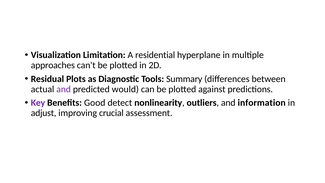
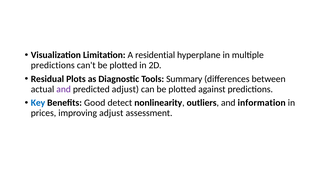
approaches at (53, 65): approaches -> predictions
predicted would: would -> adjust
Key colour: purple -> blue
adjust: adjust -> prices
improving crucial: crucial -> adjust
